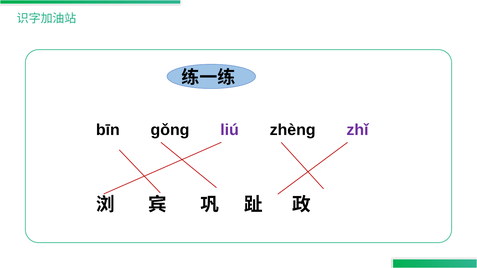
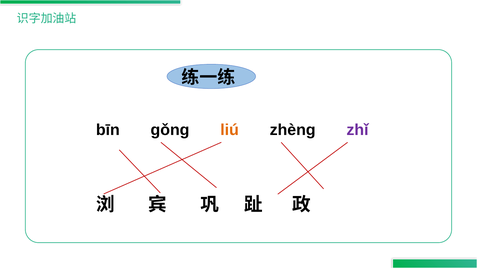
liú colour: purple -> orange
